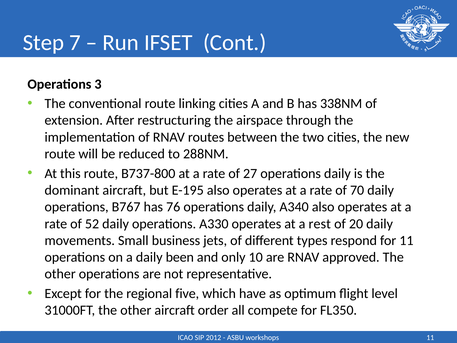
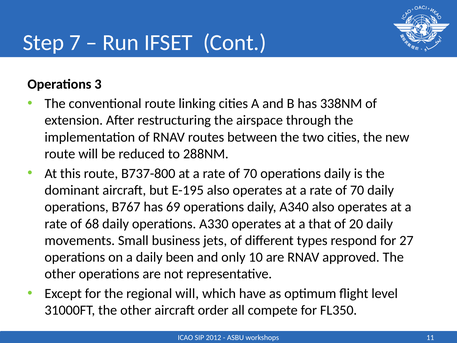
27 at (250, 173): 27 -> 70
76: 76 -> 69
52: 52 -> 68
rest: rest -> that
for 11: 11 -> 27
regional five: five -> will
